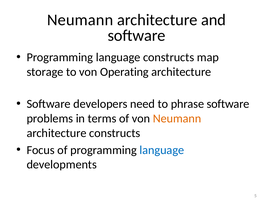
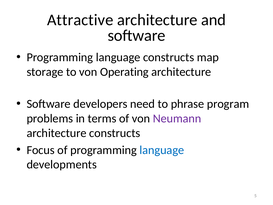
Neumann at (80, 20): Neumann -> Attractive
phrase software: software -> program
Neumann at (177, 118) colour: orange -> purple
